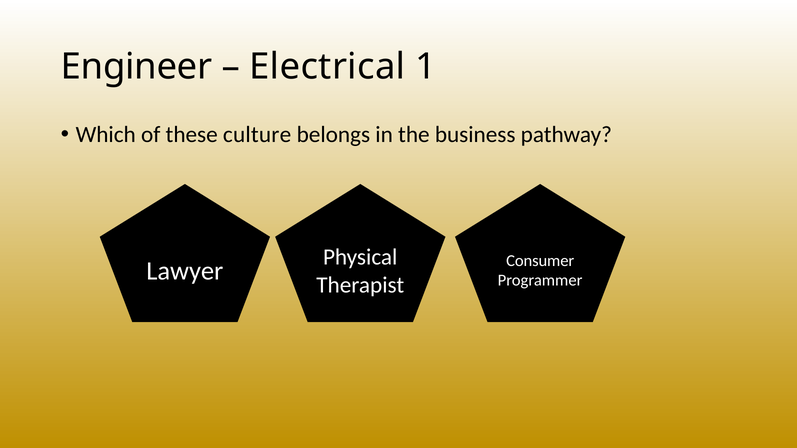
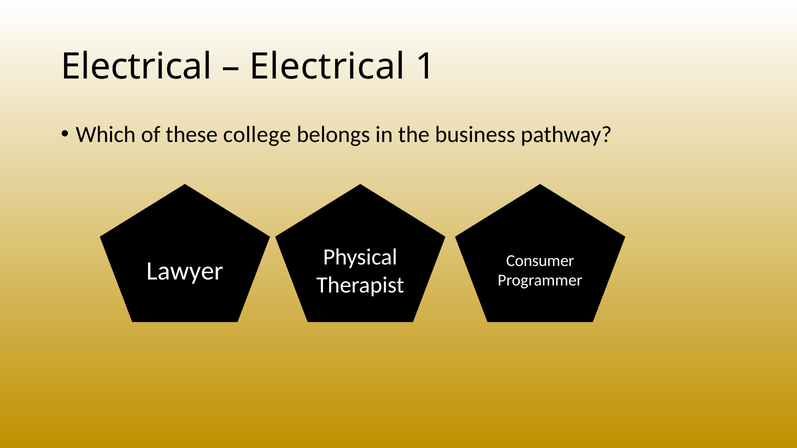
Engineer at (137, 67): Engineer -> Electrical
culture: culture -> college
